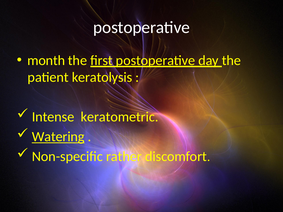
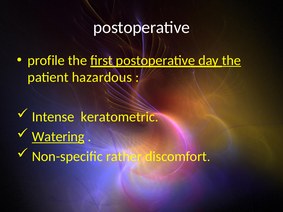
month: month -> profile
the at (231, 60) underline: none -> present
keratolysis: keratolysis -> hazardous
